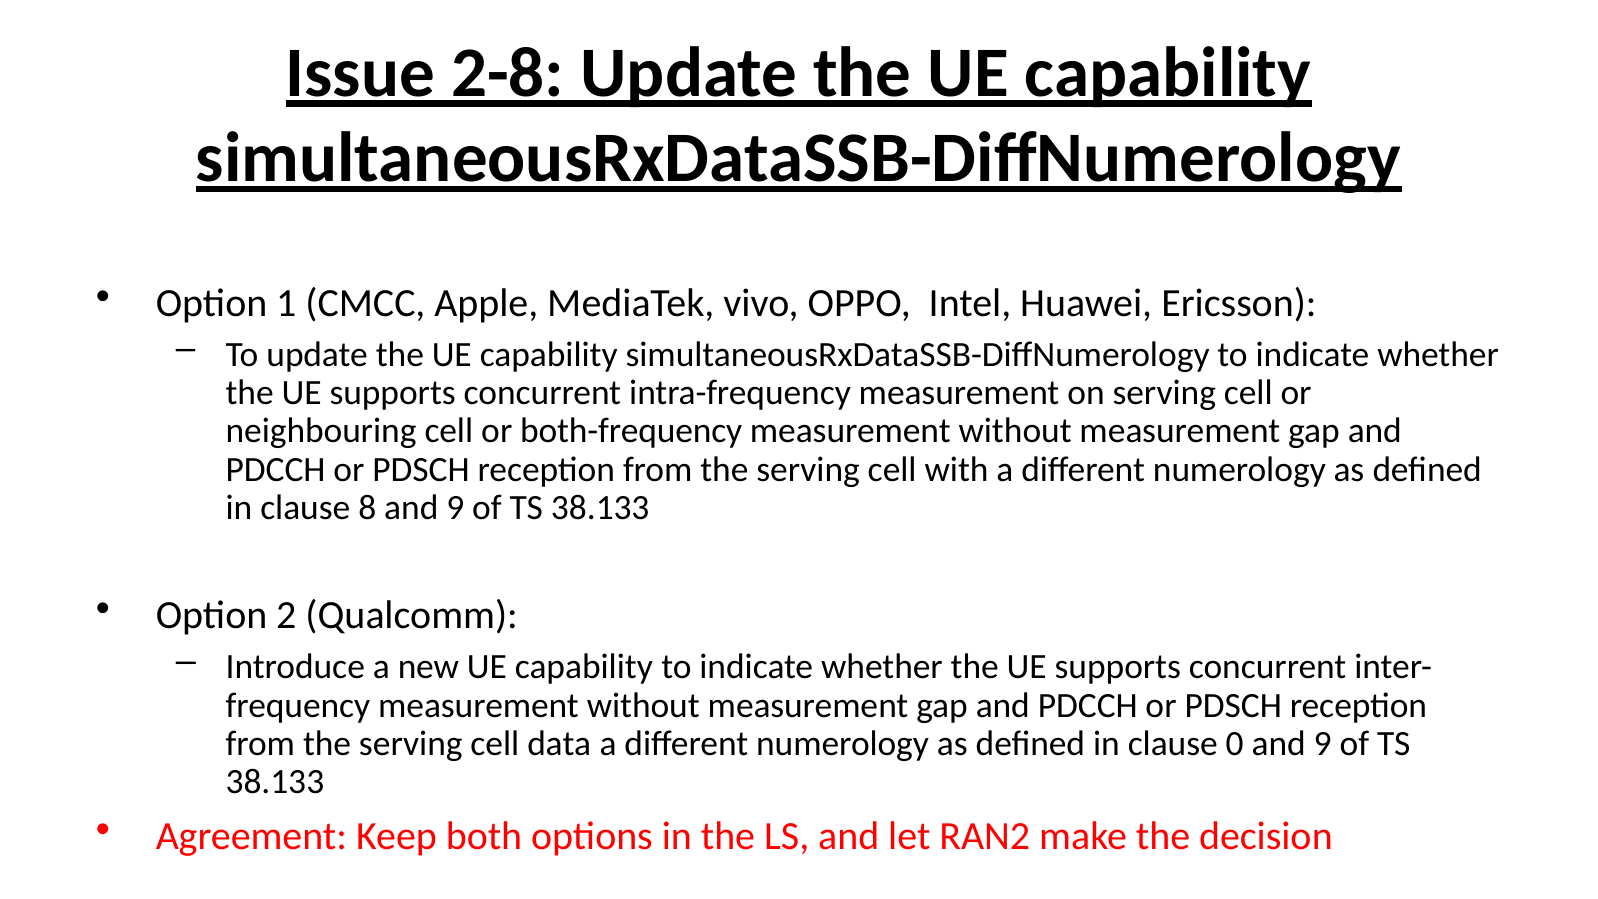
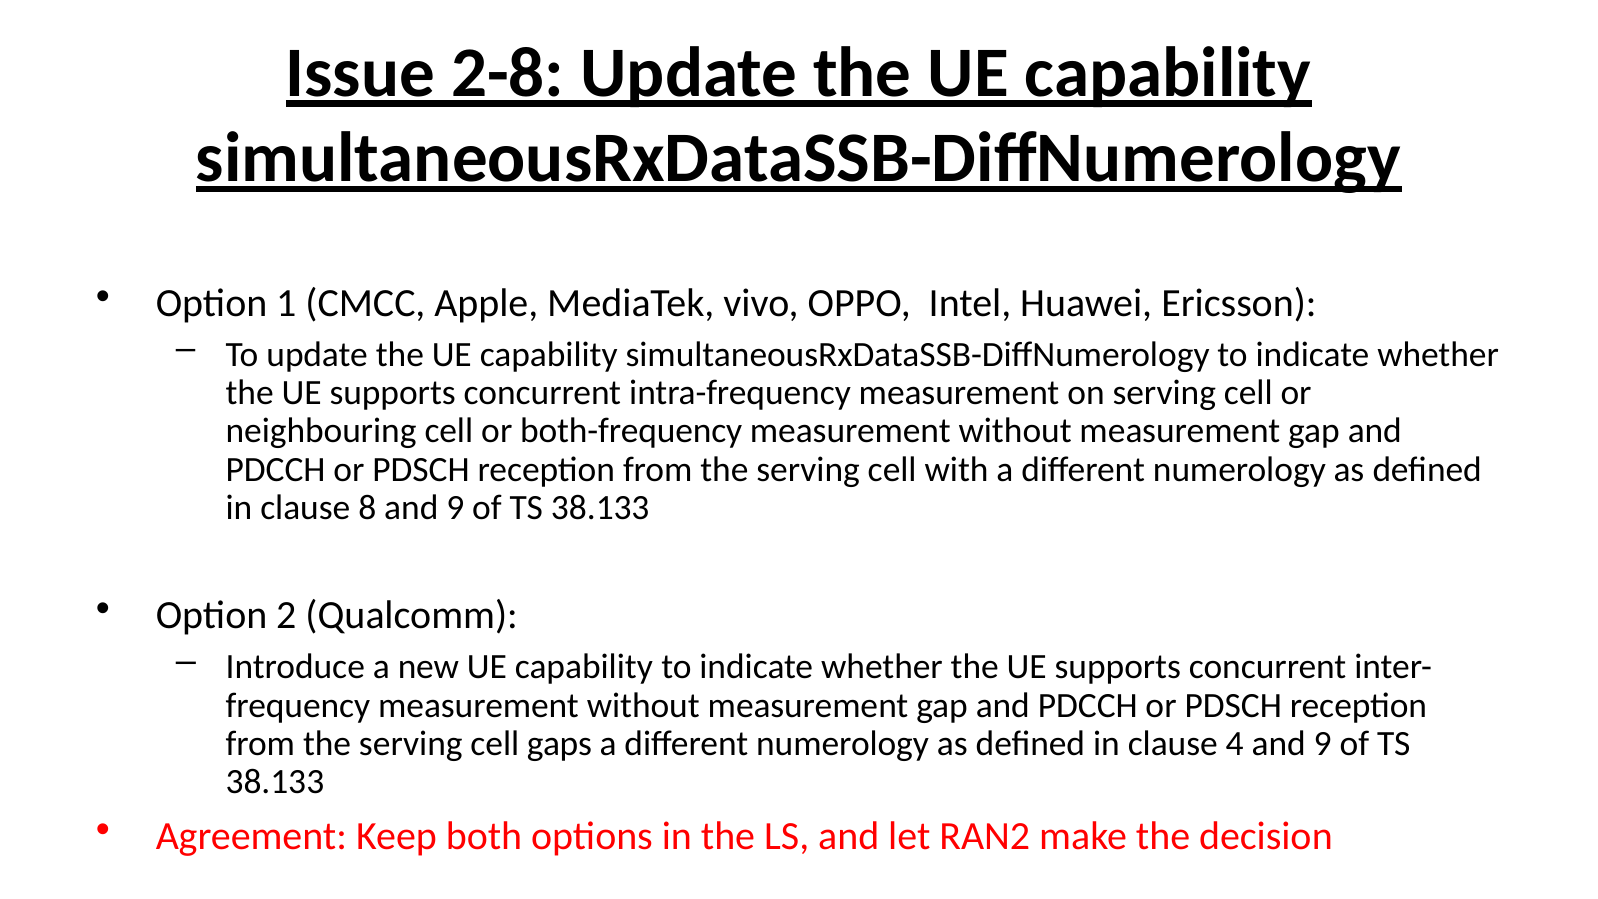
data: data -> gaps
0: 0 -> 4
